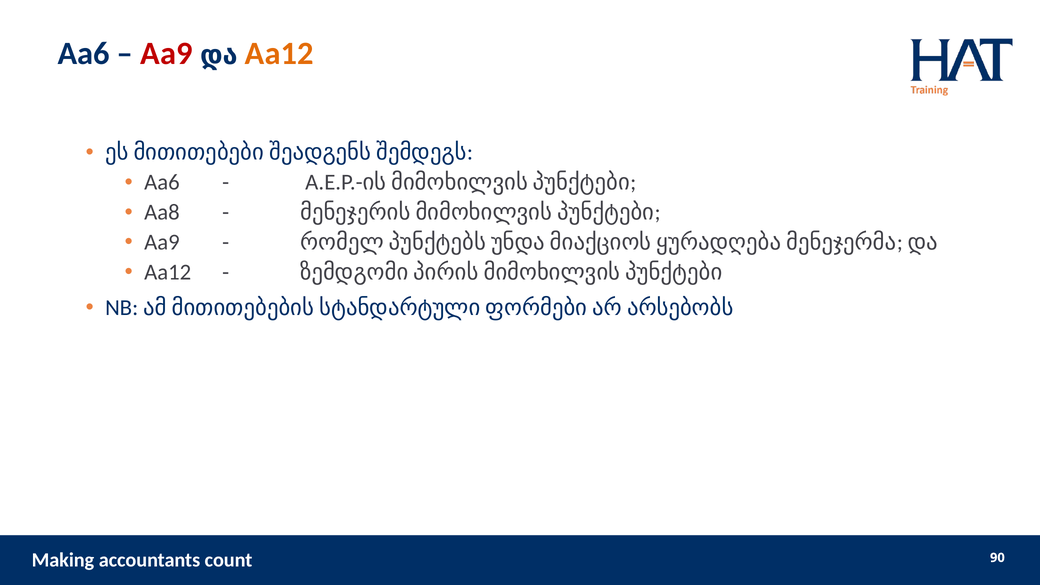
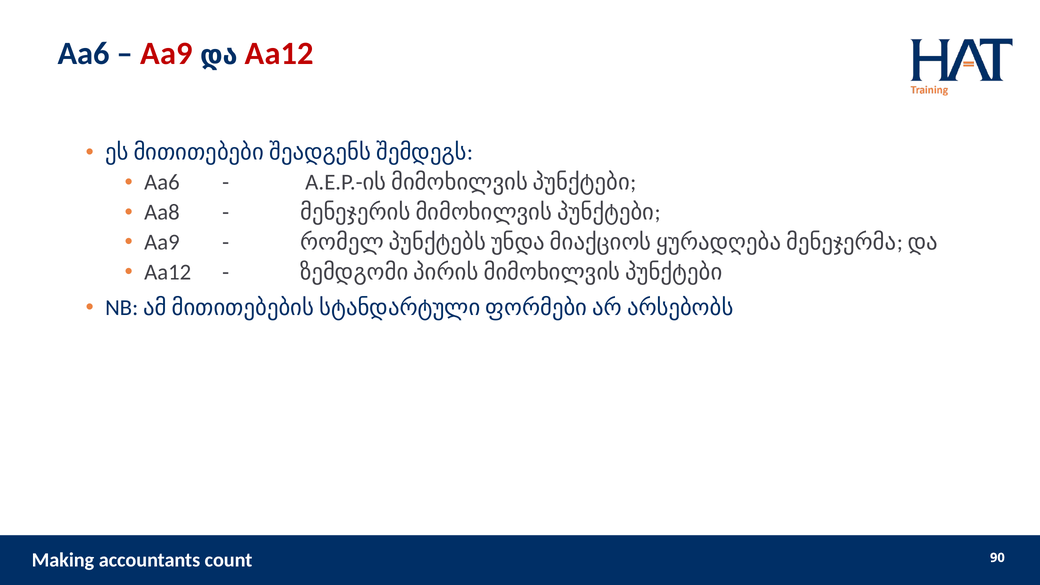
Aa12 at (279, 54) colour: orange -> red
